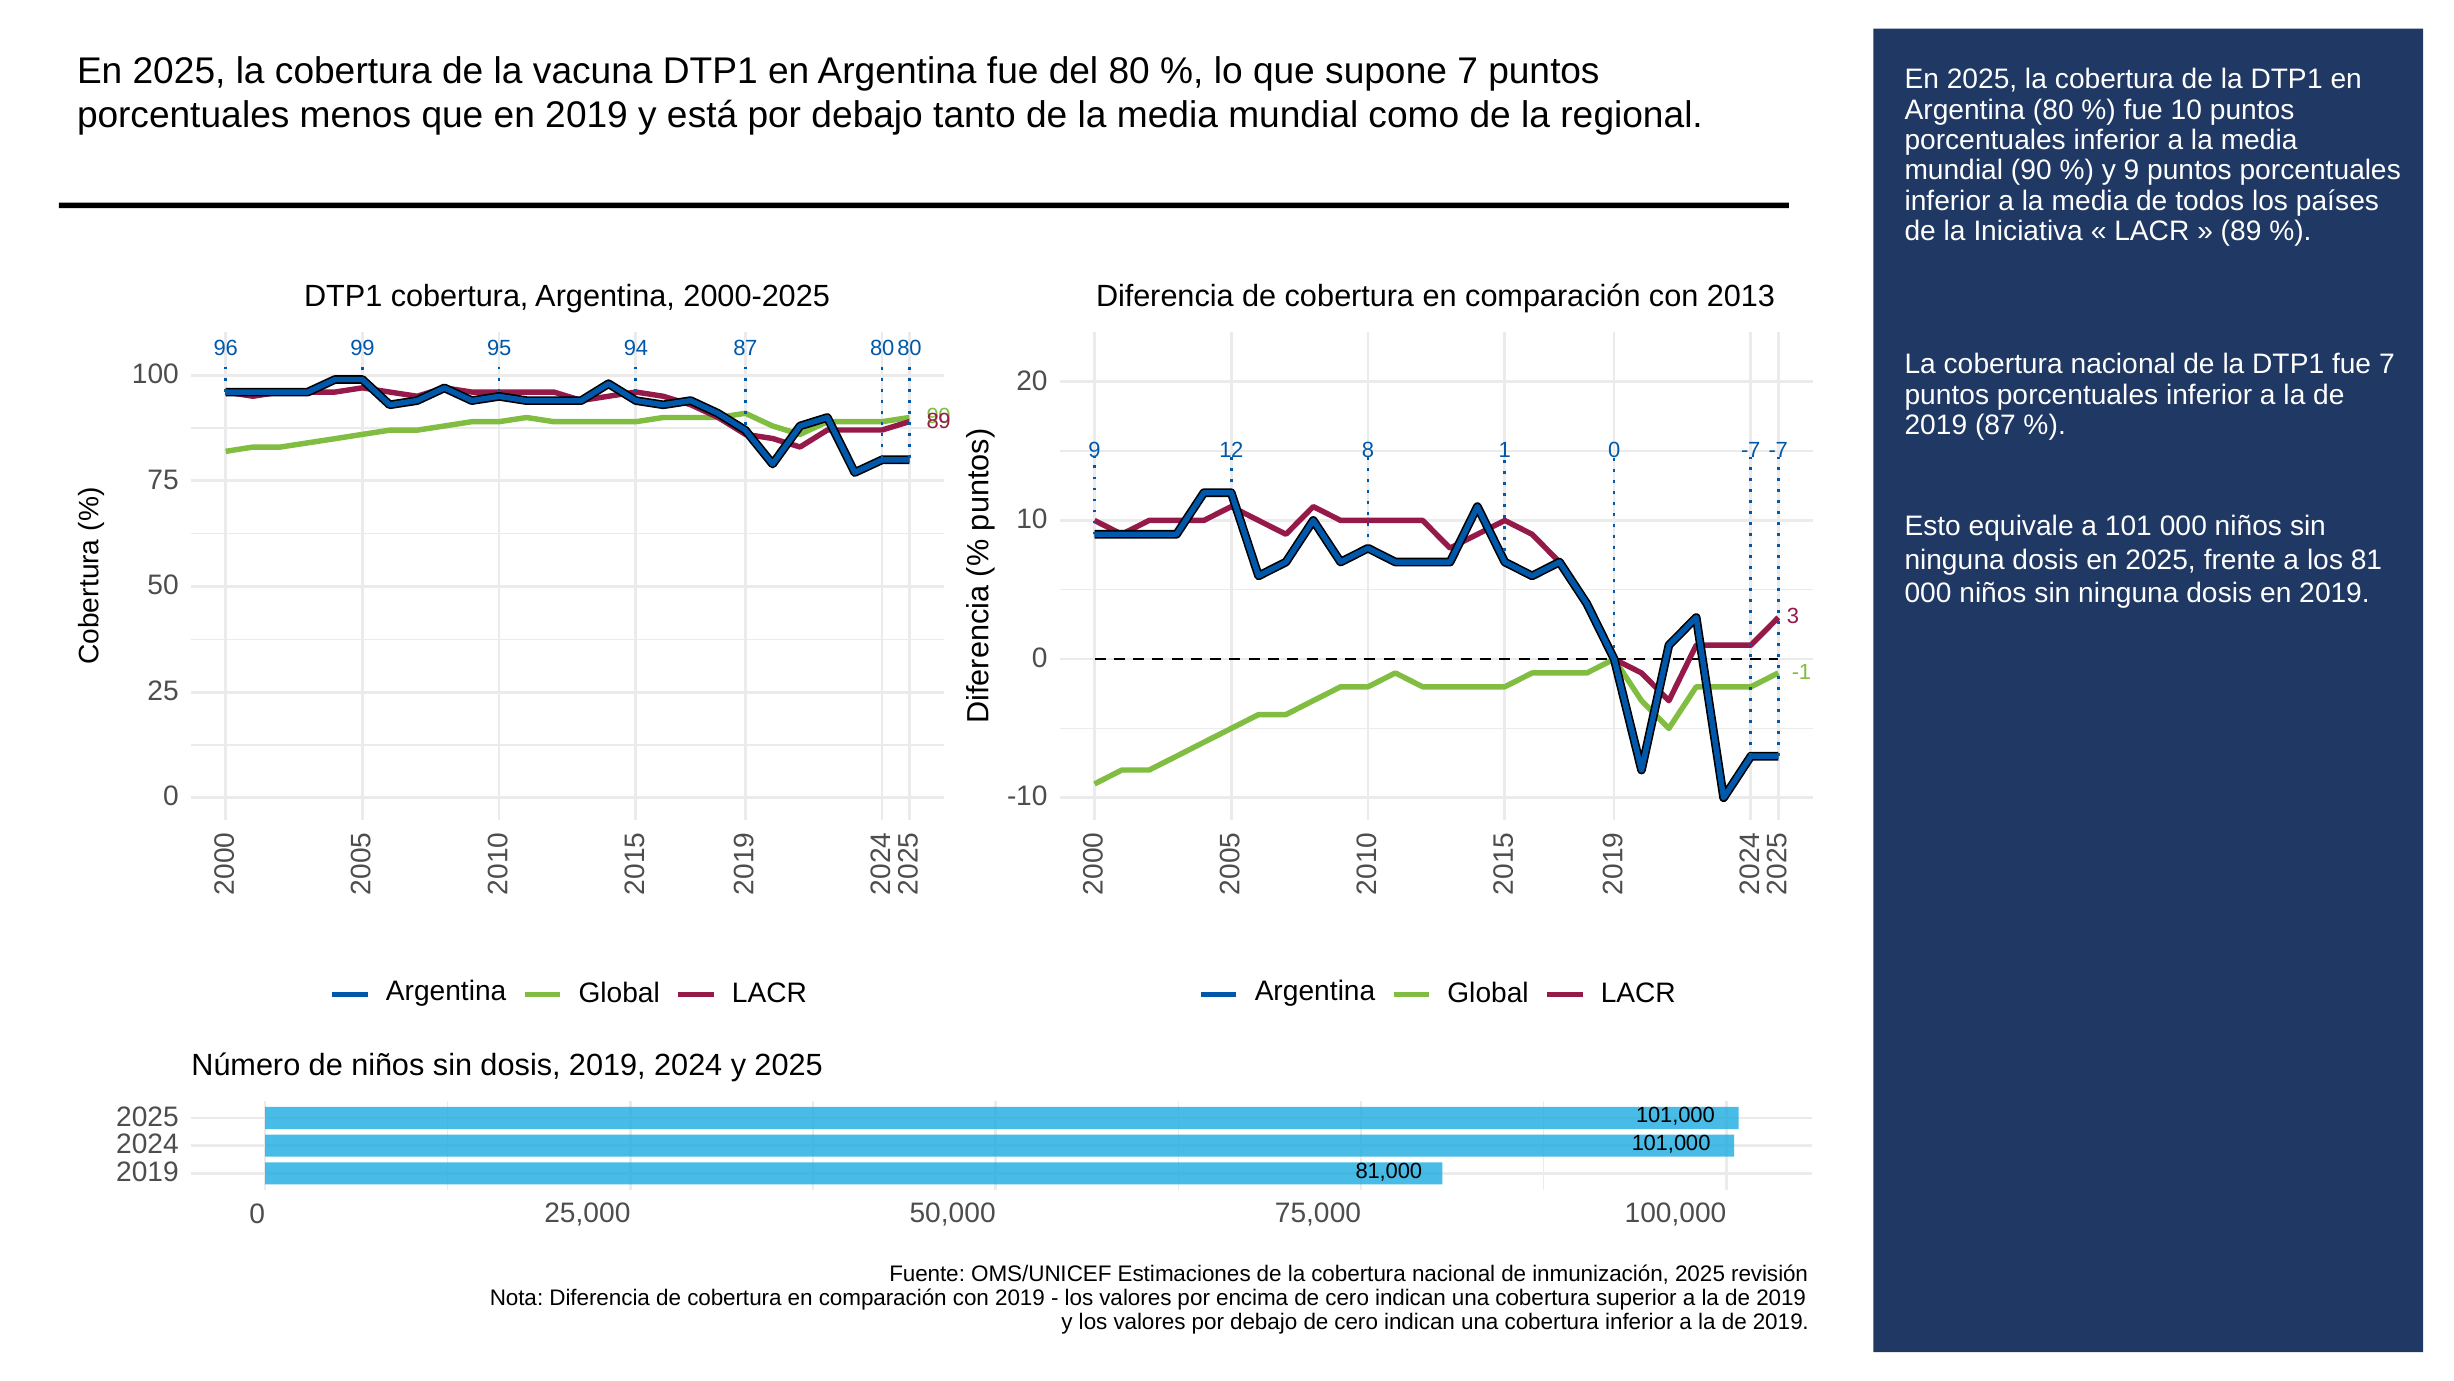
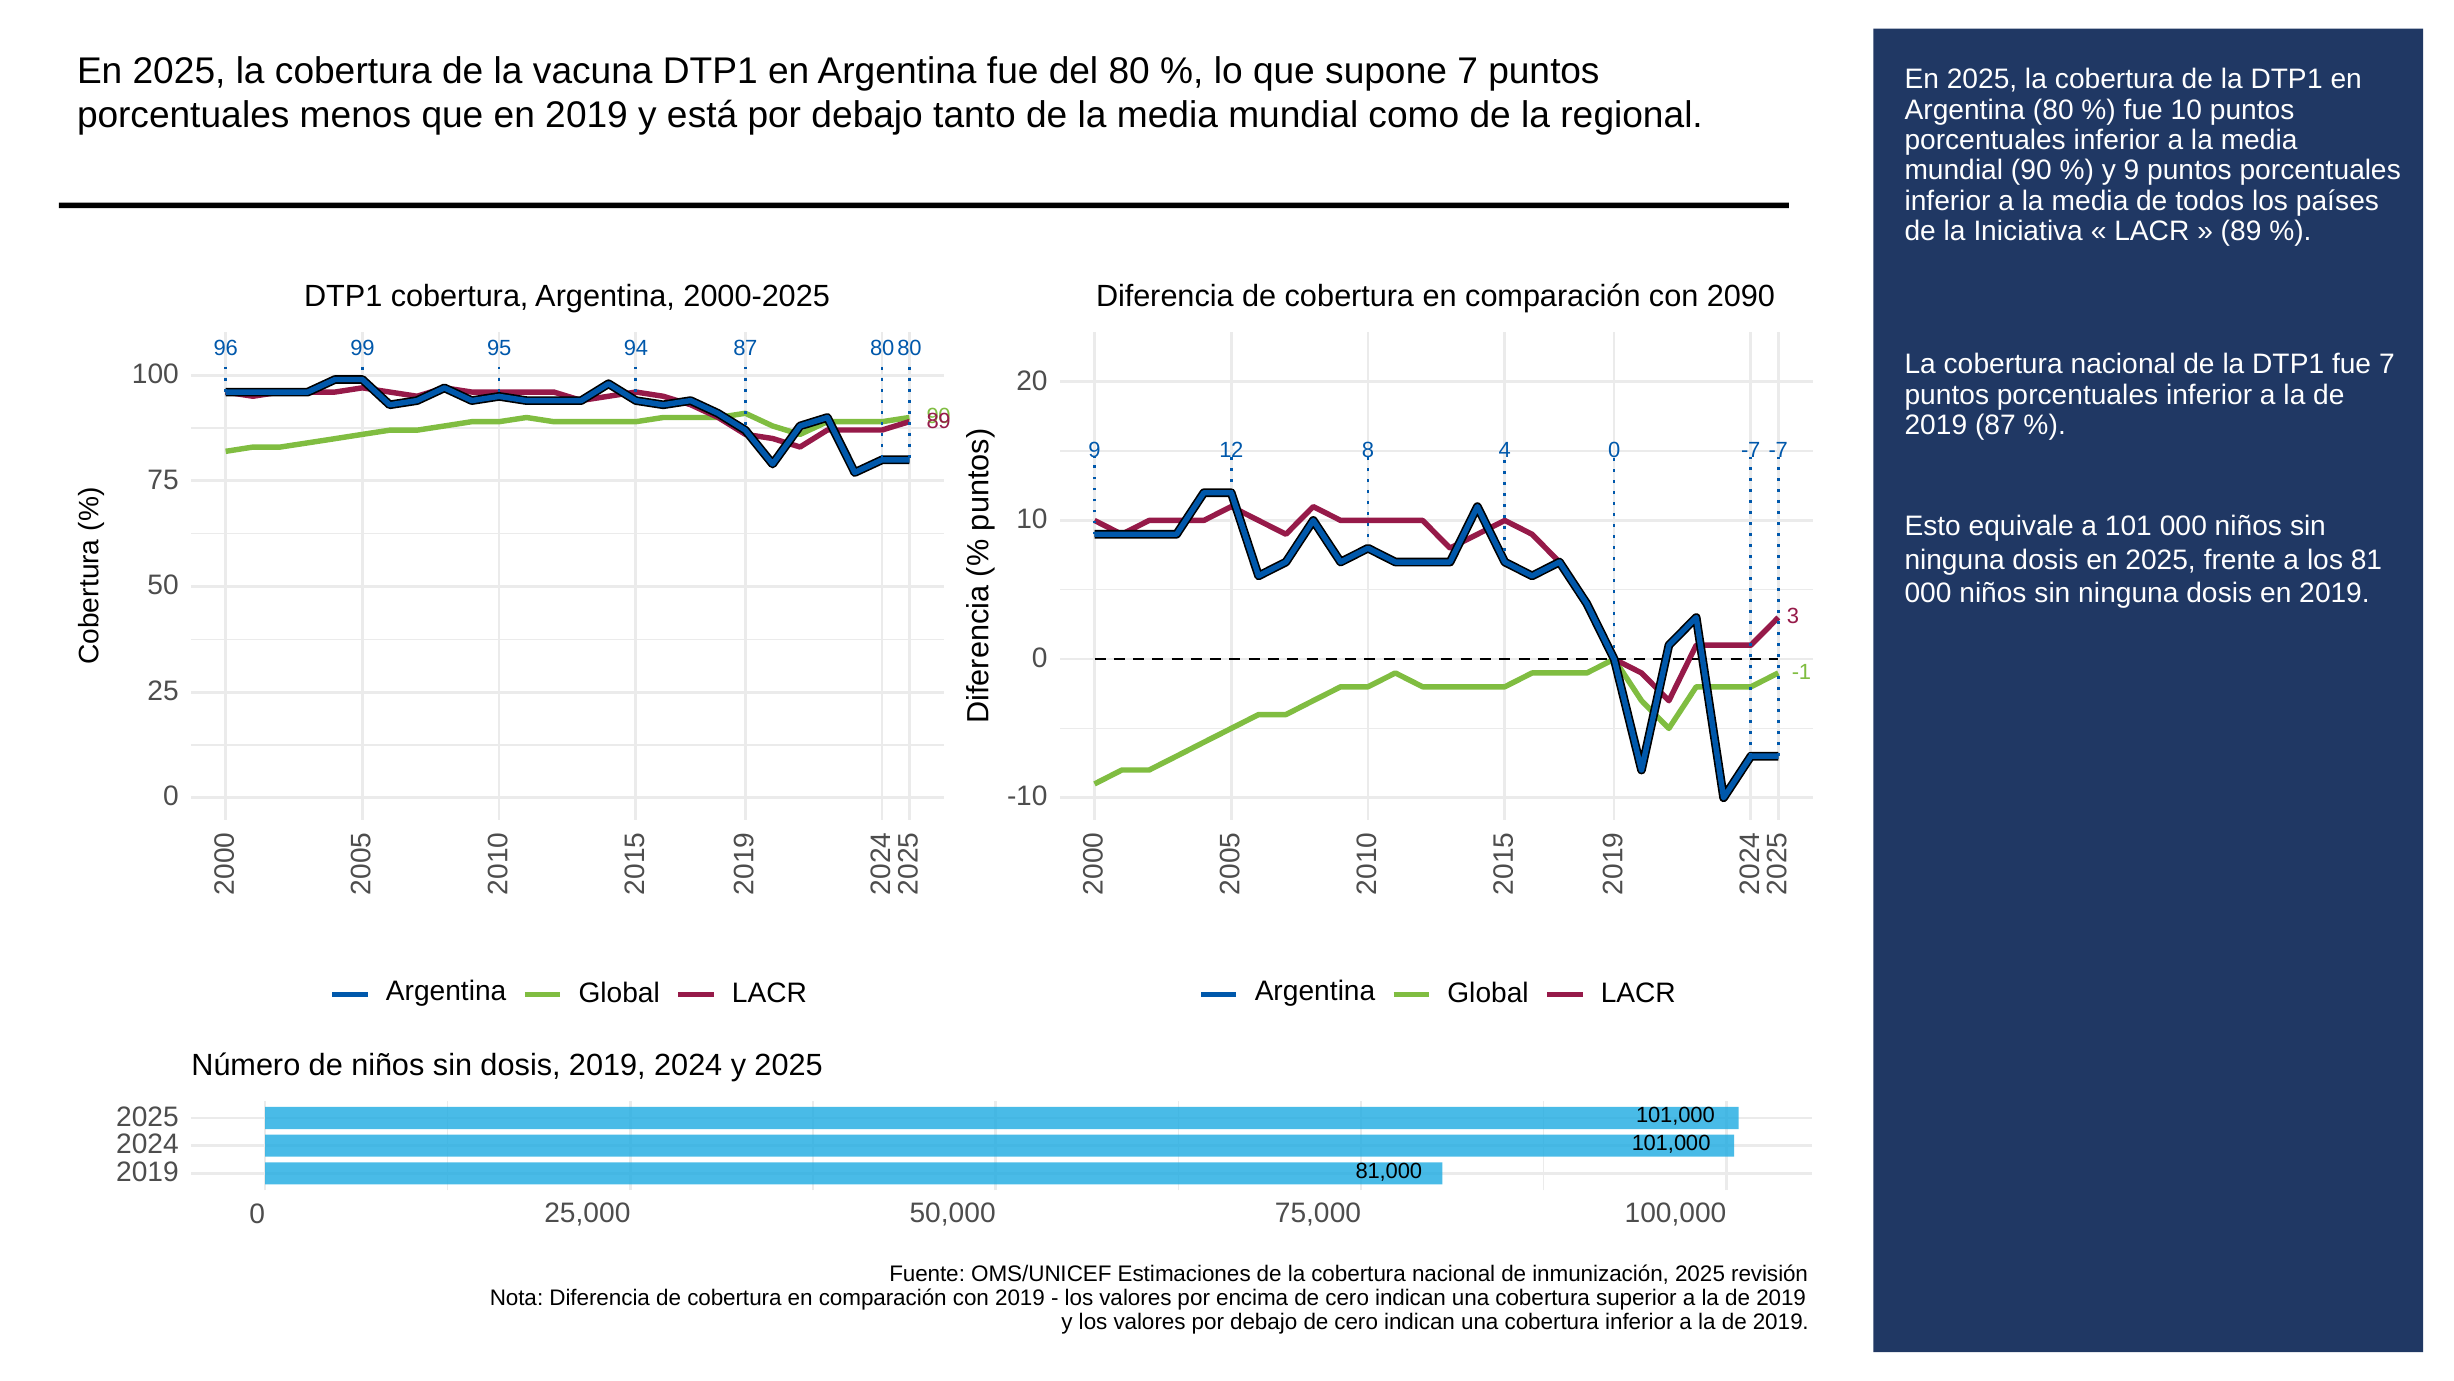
2013: 2013 -> 2090
8 1: 1 -> 4
